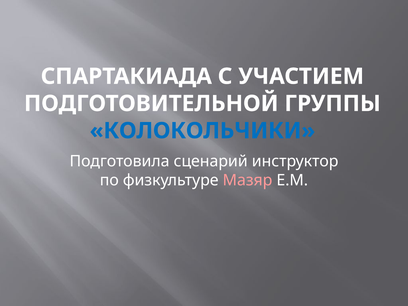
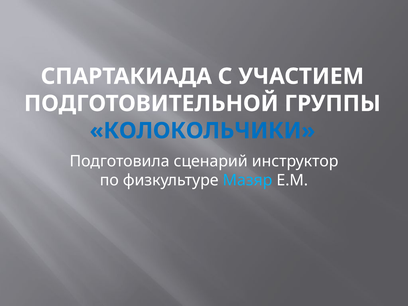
Мазяр colour: pink -> light blue
